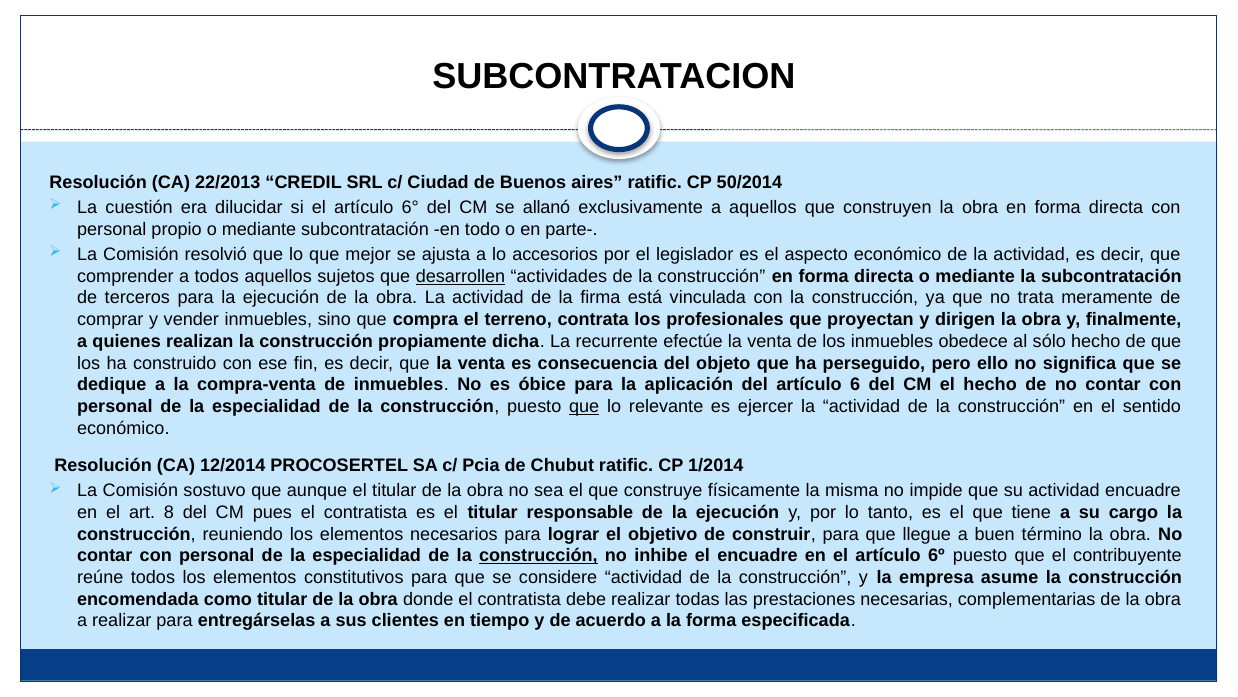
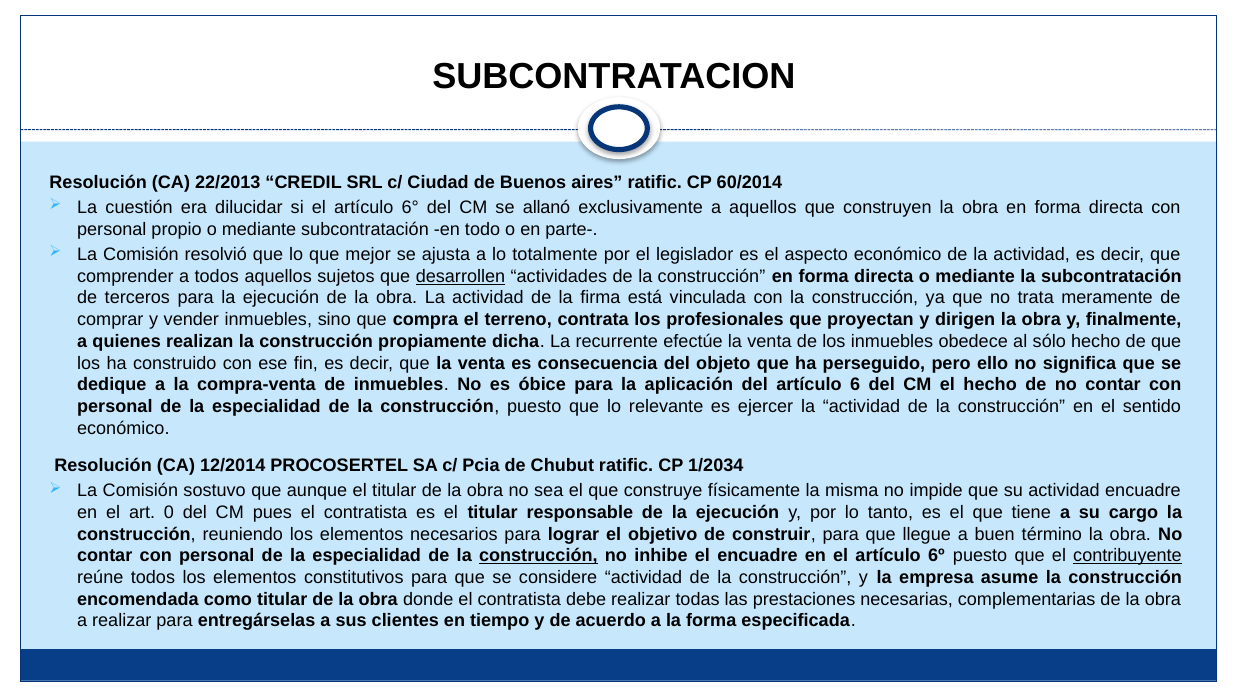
50/2014: 50/2014 -> 60/2014
accesorios: accesorios -> totalmente
que at (584, 406) underline: present -> none
1/2014: 1/2014 -> 1/2034
8: 8 -> 0
contribuyente underline: none -> present
